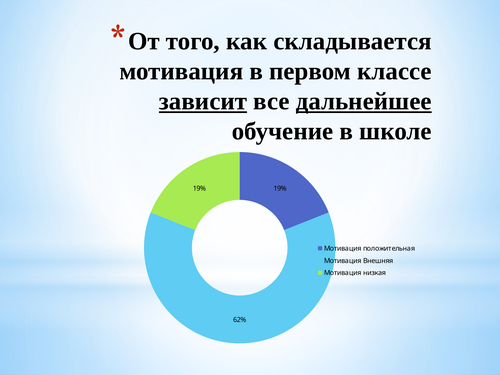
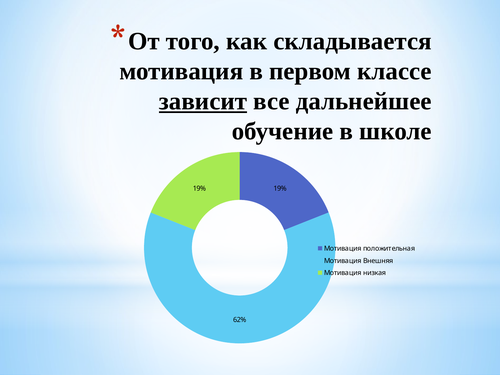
дальнейшее underline: present -> none
